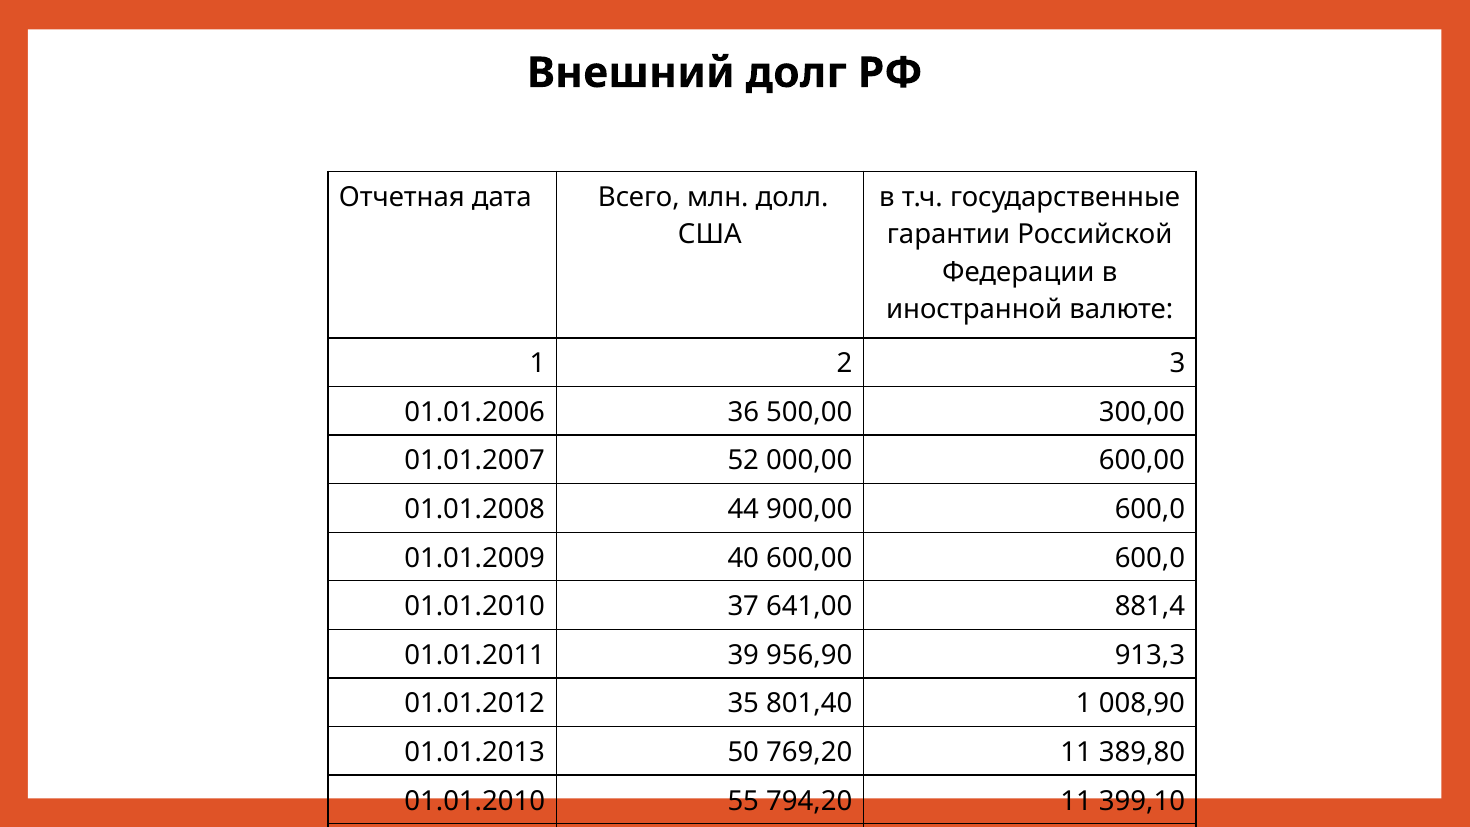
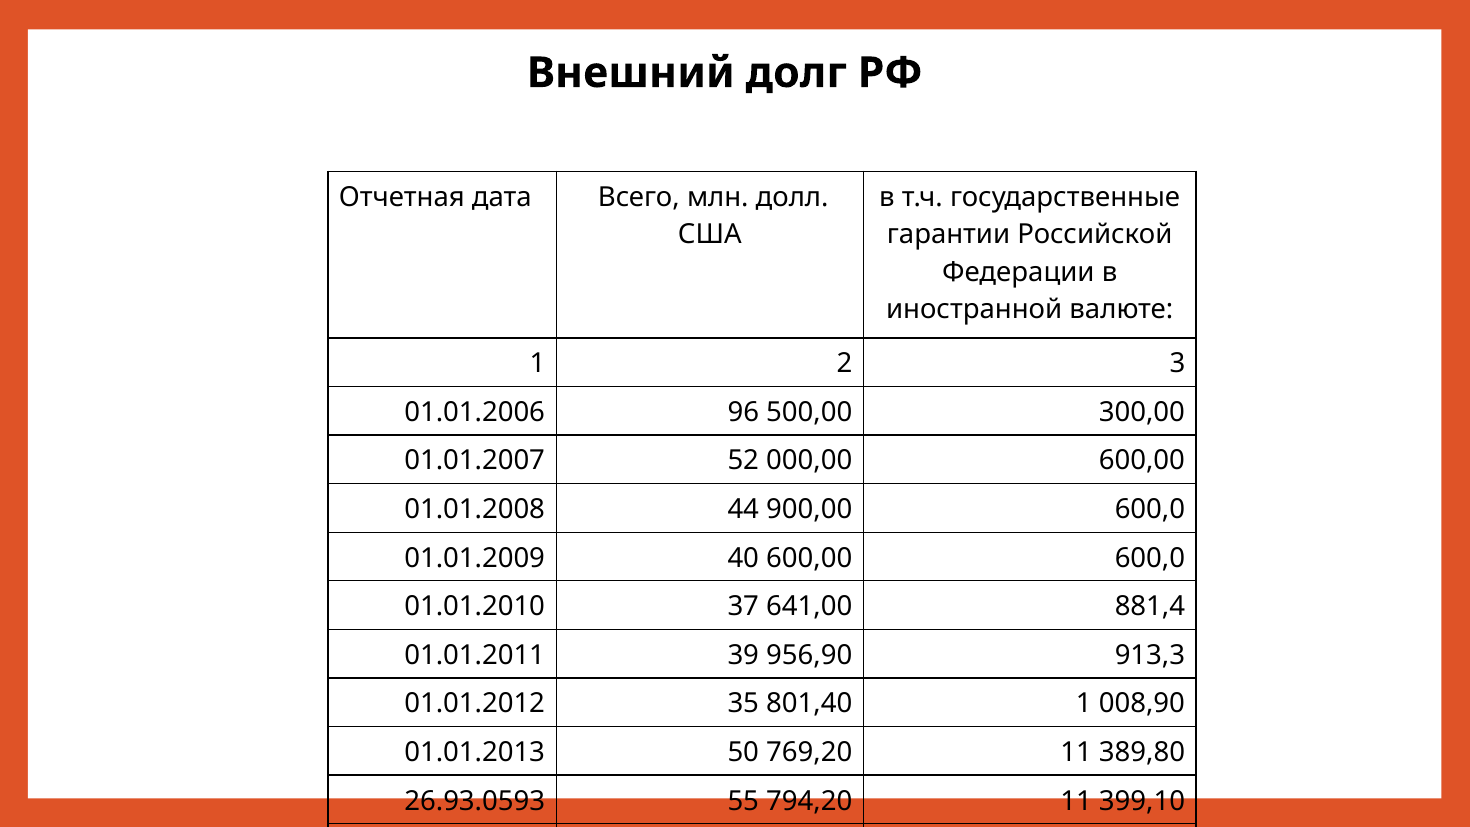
36: 36 -> 96
01.01.2010 at (475, 801): 01.01.2010 -> 26.93.0593
